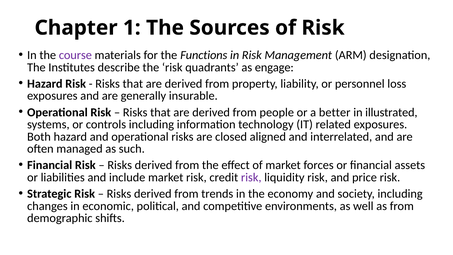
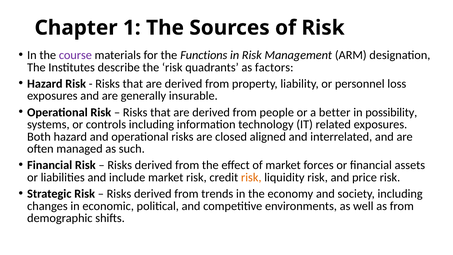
engage: engage -> factors
illustrated: illustrated -> possibility
risk at (251, 177) colour: purple -> orange
